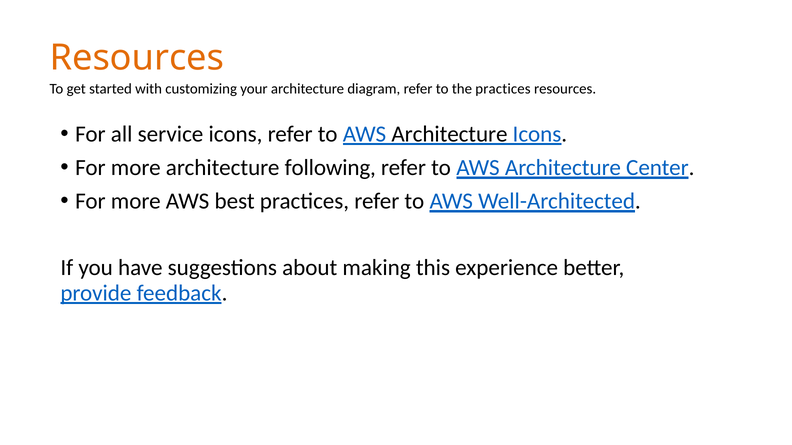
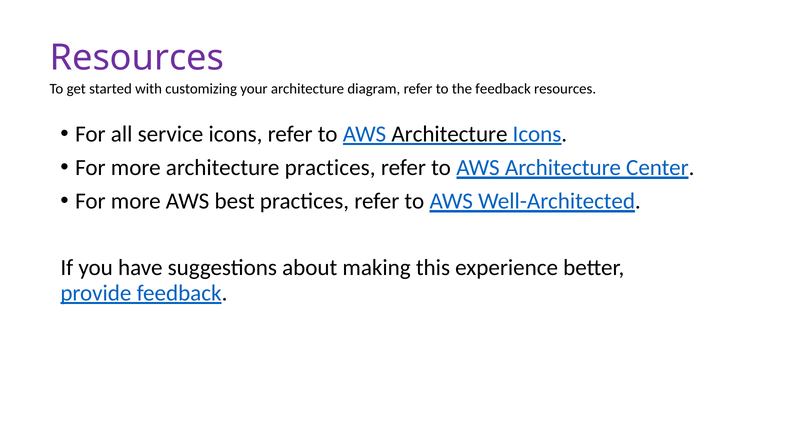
Resources at (137, 58) colour: orange -> purple
the practices: practices -> feedback
architecture following: following -> practices
